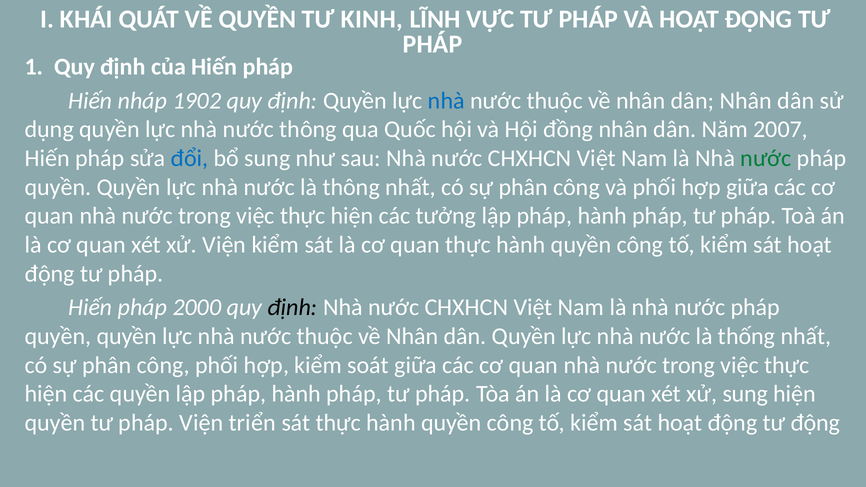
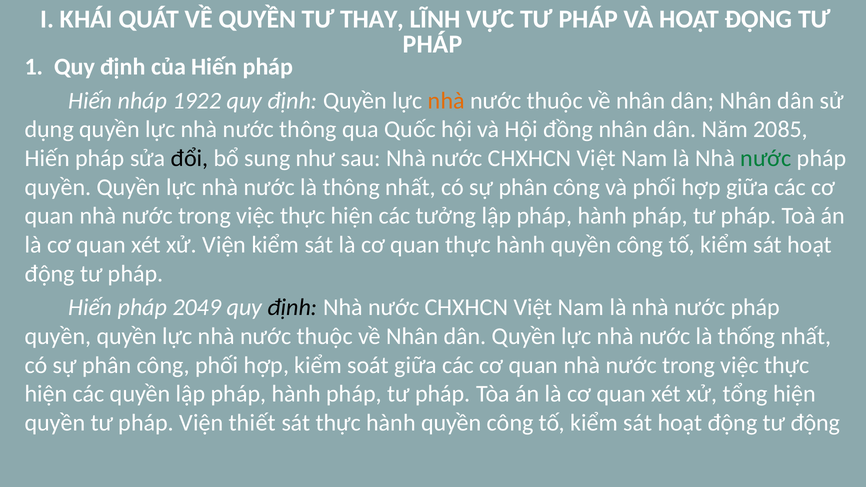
KINH: KINH -> THAY
1902: 1902 -> 1922
nhà at (446, 101) colour: blue -> orange
2007: 2007 -> 2085
đổi colour: blue -> black
2000: 2000 -> 2049
xử sung: sung -> tổng
triển: triển -> thiết
